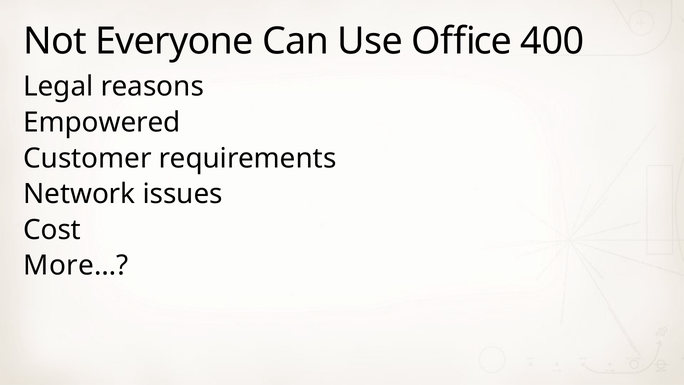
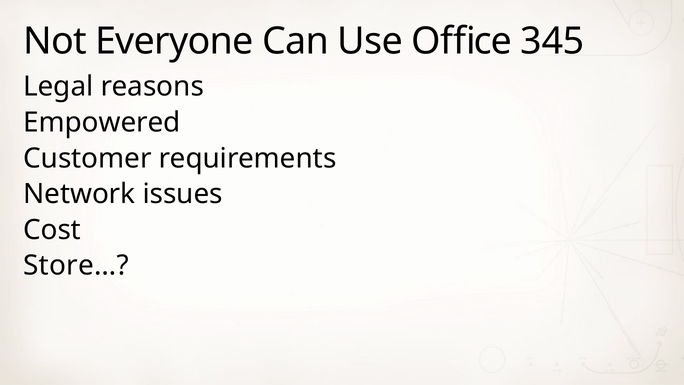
400: 400 -> 345
More…: More… -> Store…
